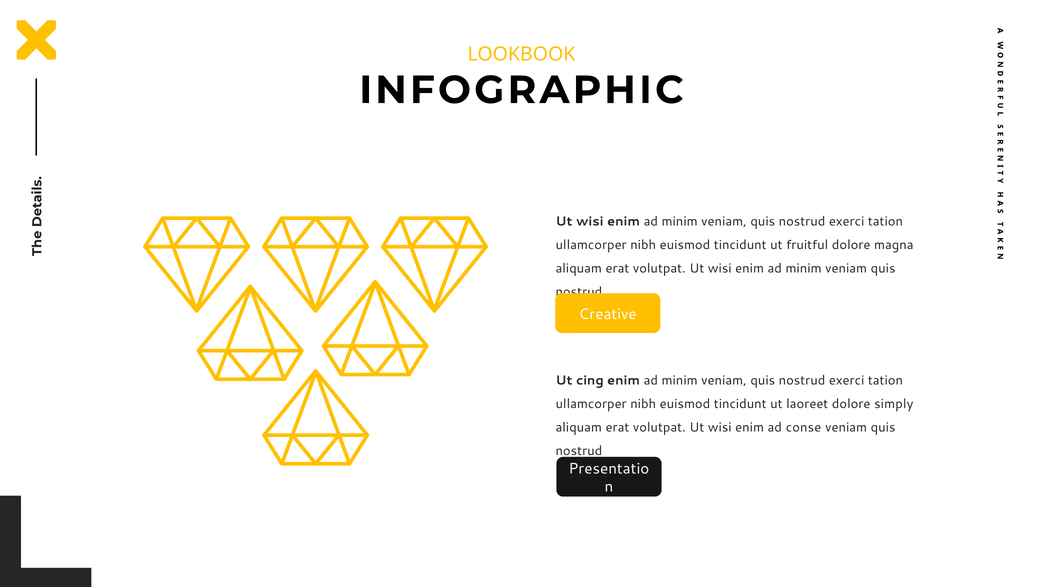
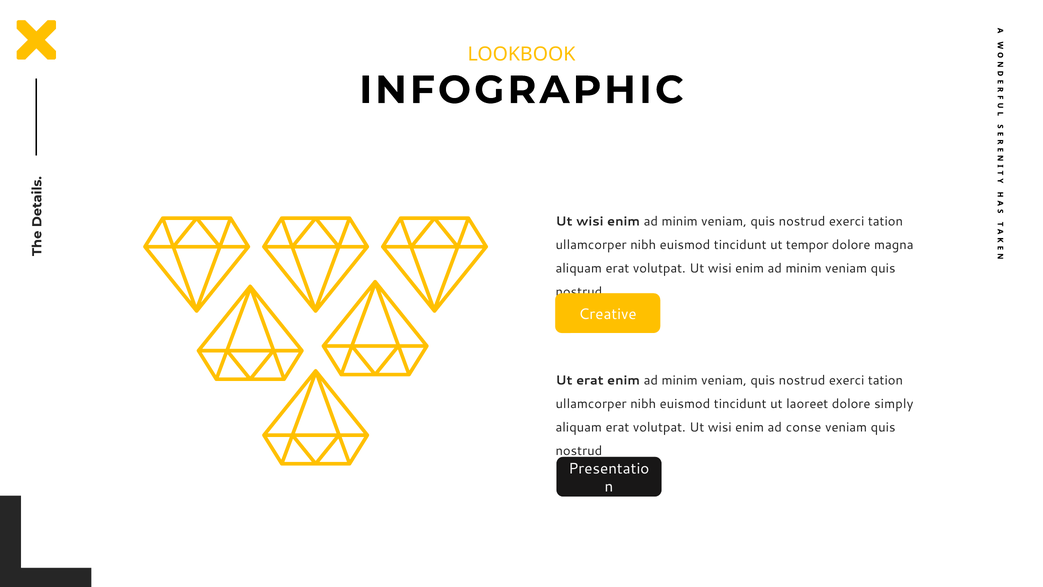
fruitful: fruitful -> tempor
Ut cing: cing -> erat
